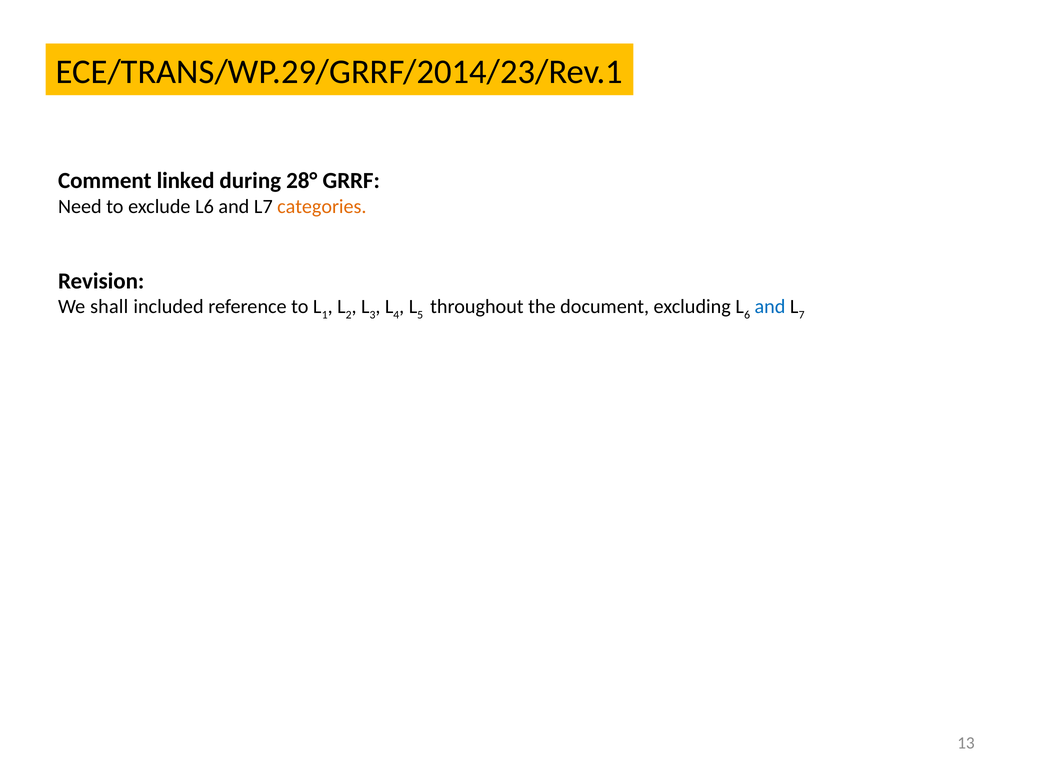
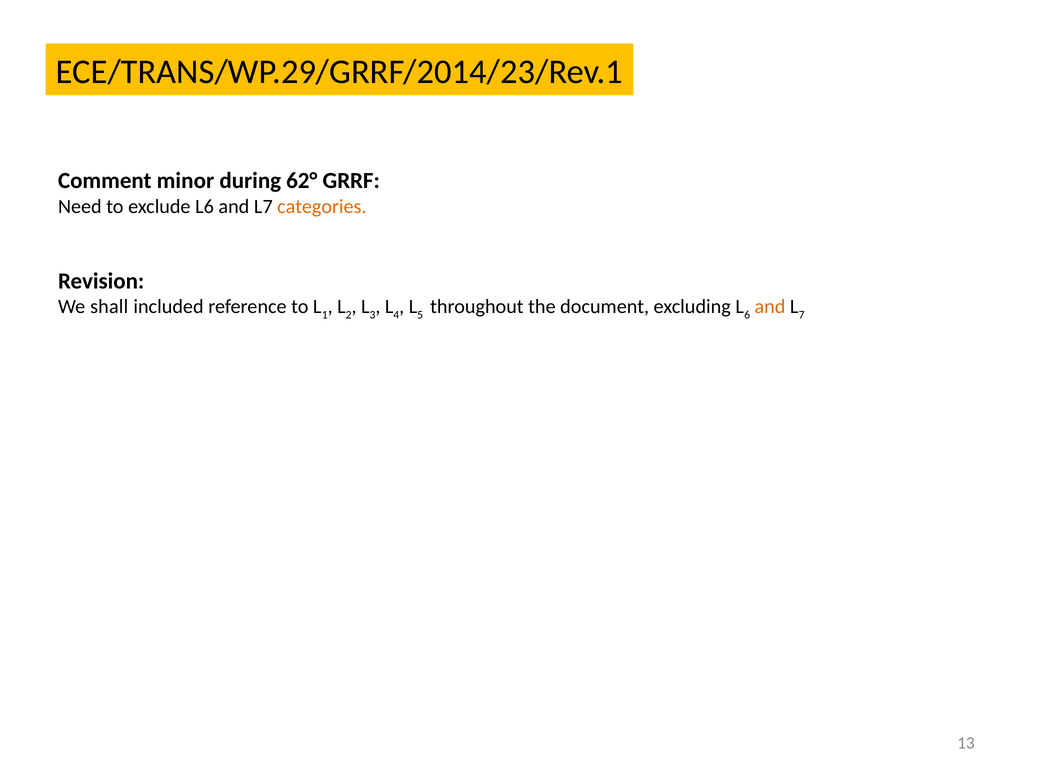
linked: linked -> minor
28°: 28° -> 62°
and at (770, 307) colour: blue -> orange
